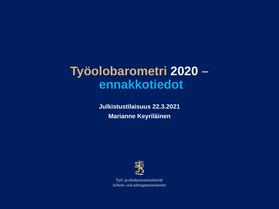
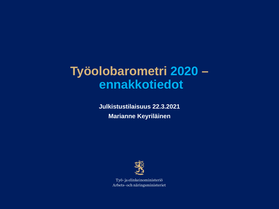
2020 colour: white -> light blue
